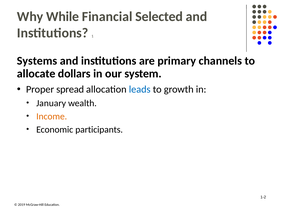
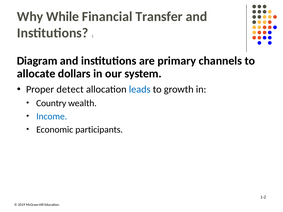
Selected: Selected -> Transfer
Systems: Systems -> Diagram
spread: spread -> detect
January: January -> Country
Income colour: orange -> blue
